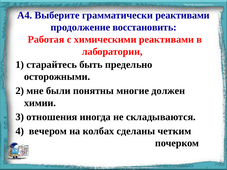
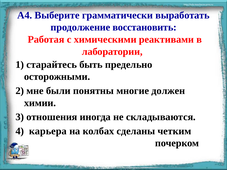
грамматически реактивами: реактивами -> выработать
вечером: вечером -> карьера
